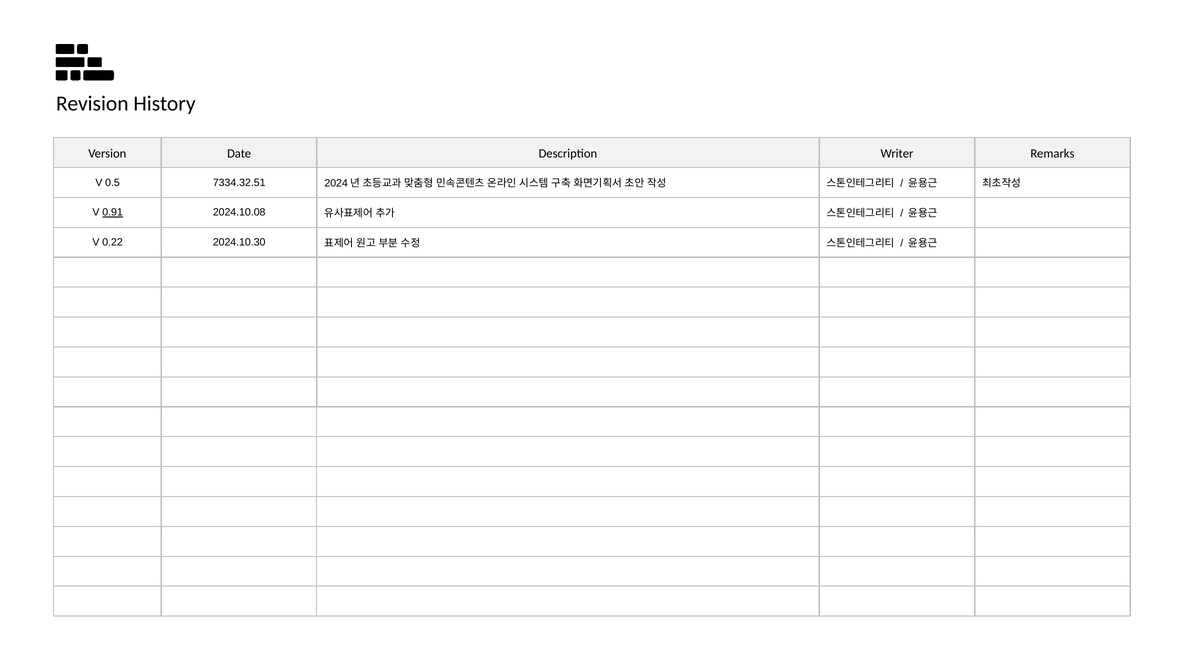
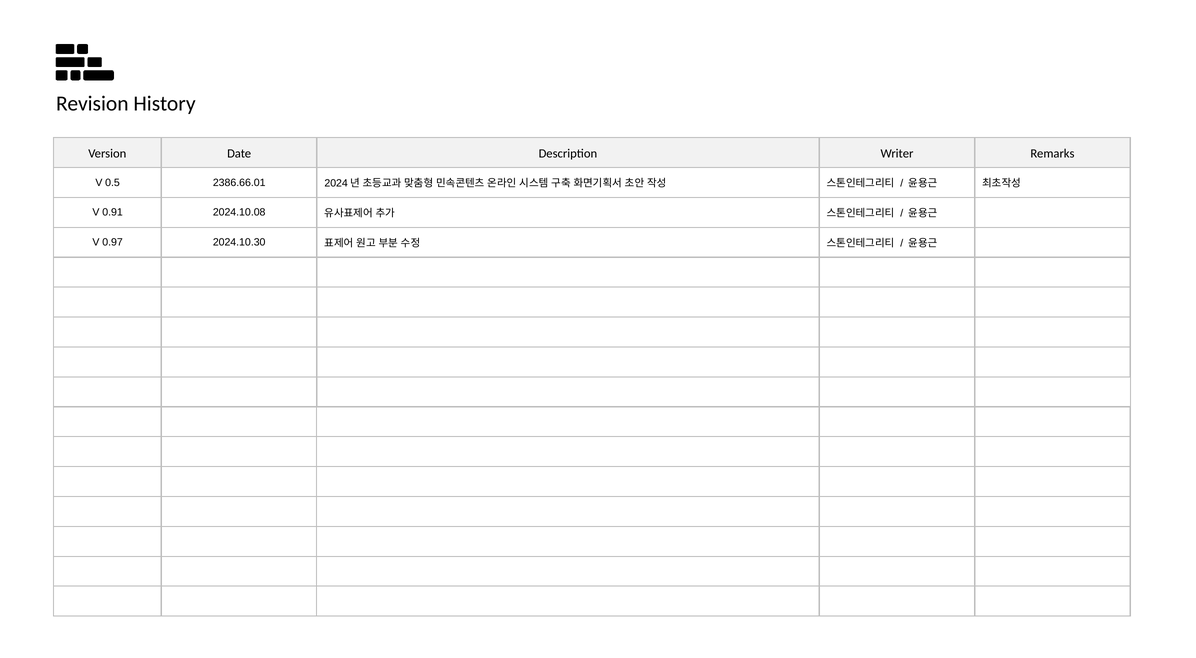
7334.32.51: 7334.32.51 -> 2386.66.01
0.91 underline: present -> none
0.22: 0.22 -> 0.97
